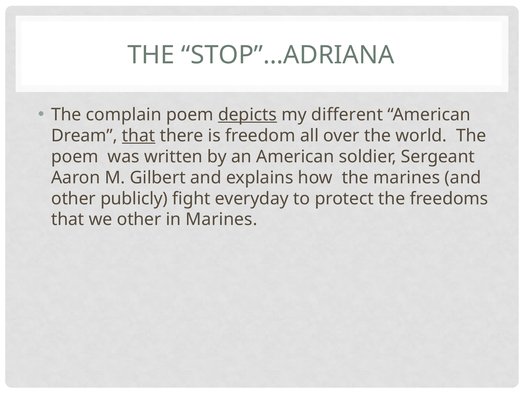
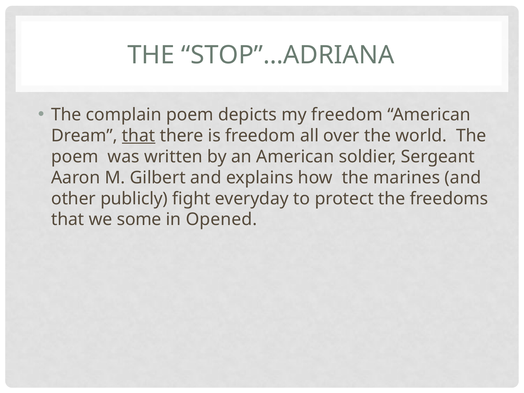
depicts underline: present -> none
my different: different -> freedom
we other: other -> some
in Marines: Marines -> Opened
